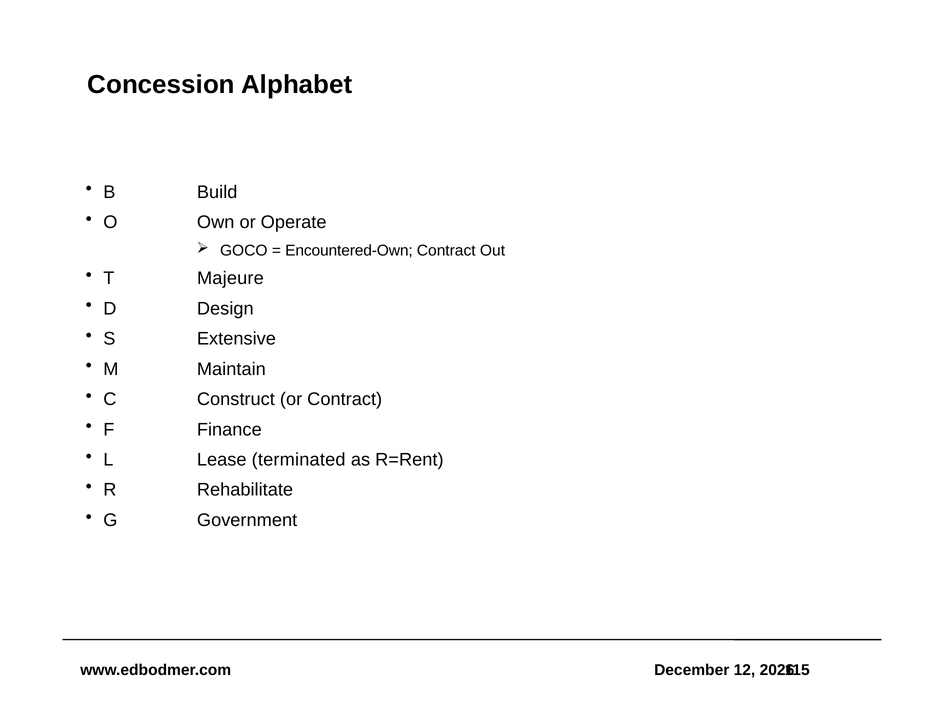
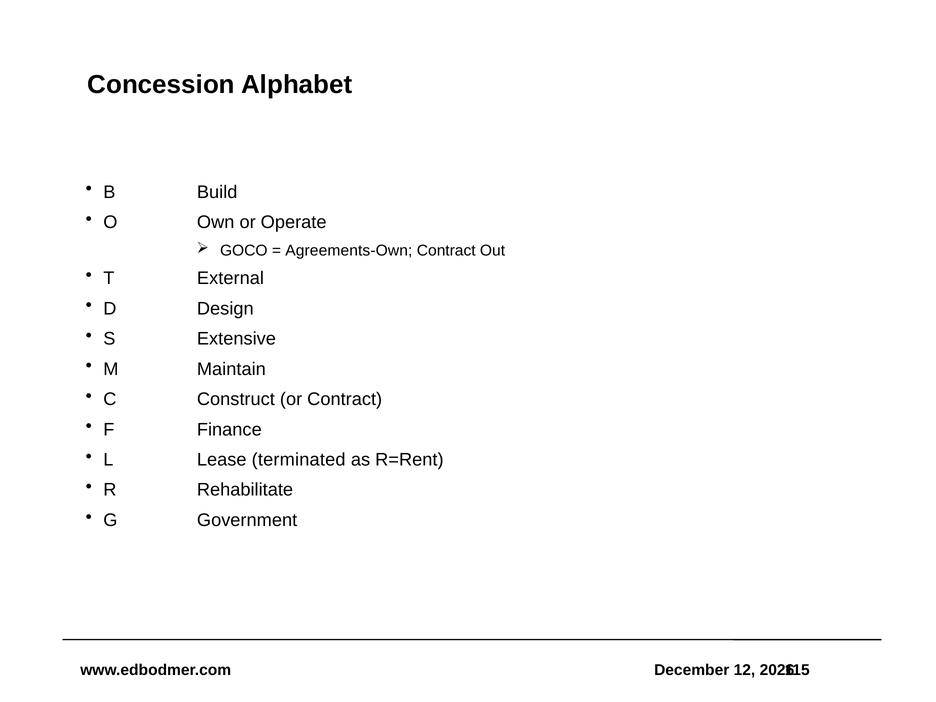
Encountered-Own: Encountered-Own -> Agreements-Own
Majeure: Majeure -> External
